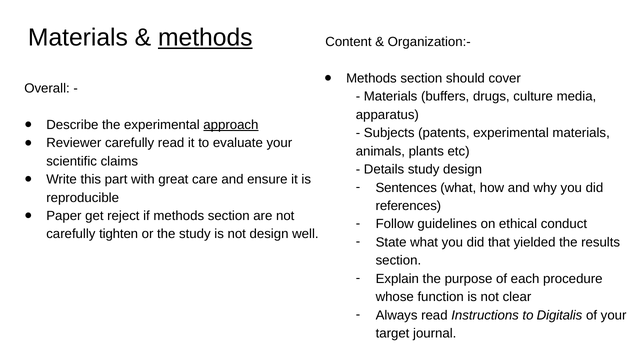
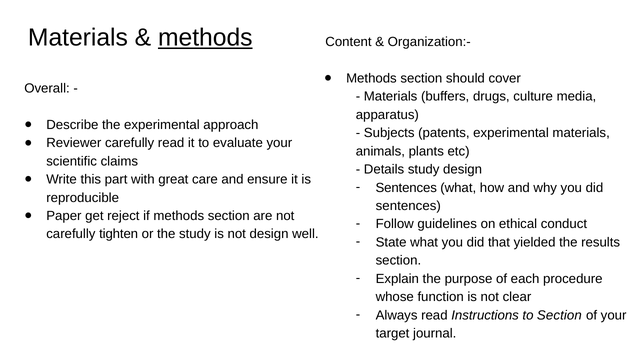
approach underline: present -> none
references at (408, 206): references -> sentences
to Digitalis: Digitalis -> Section
